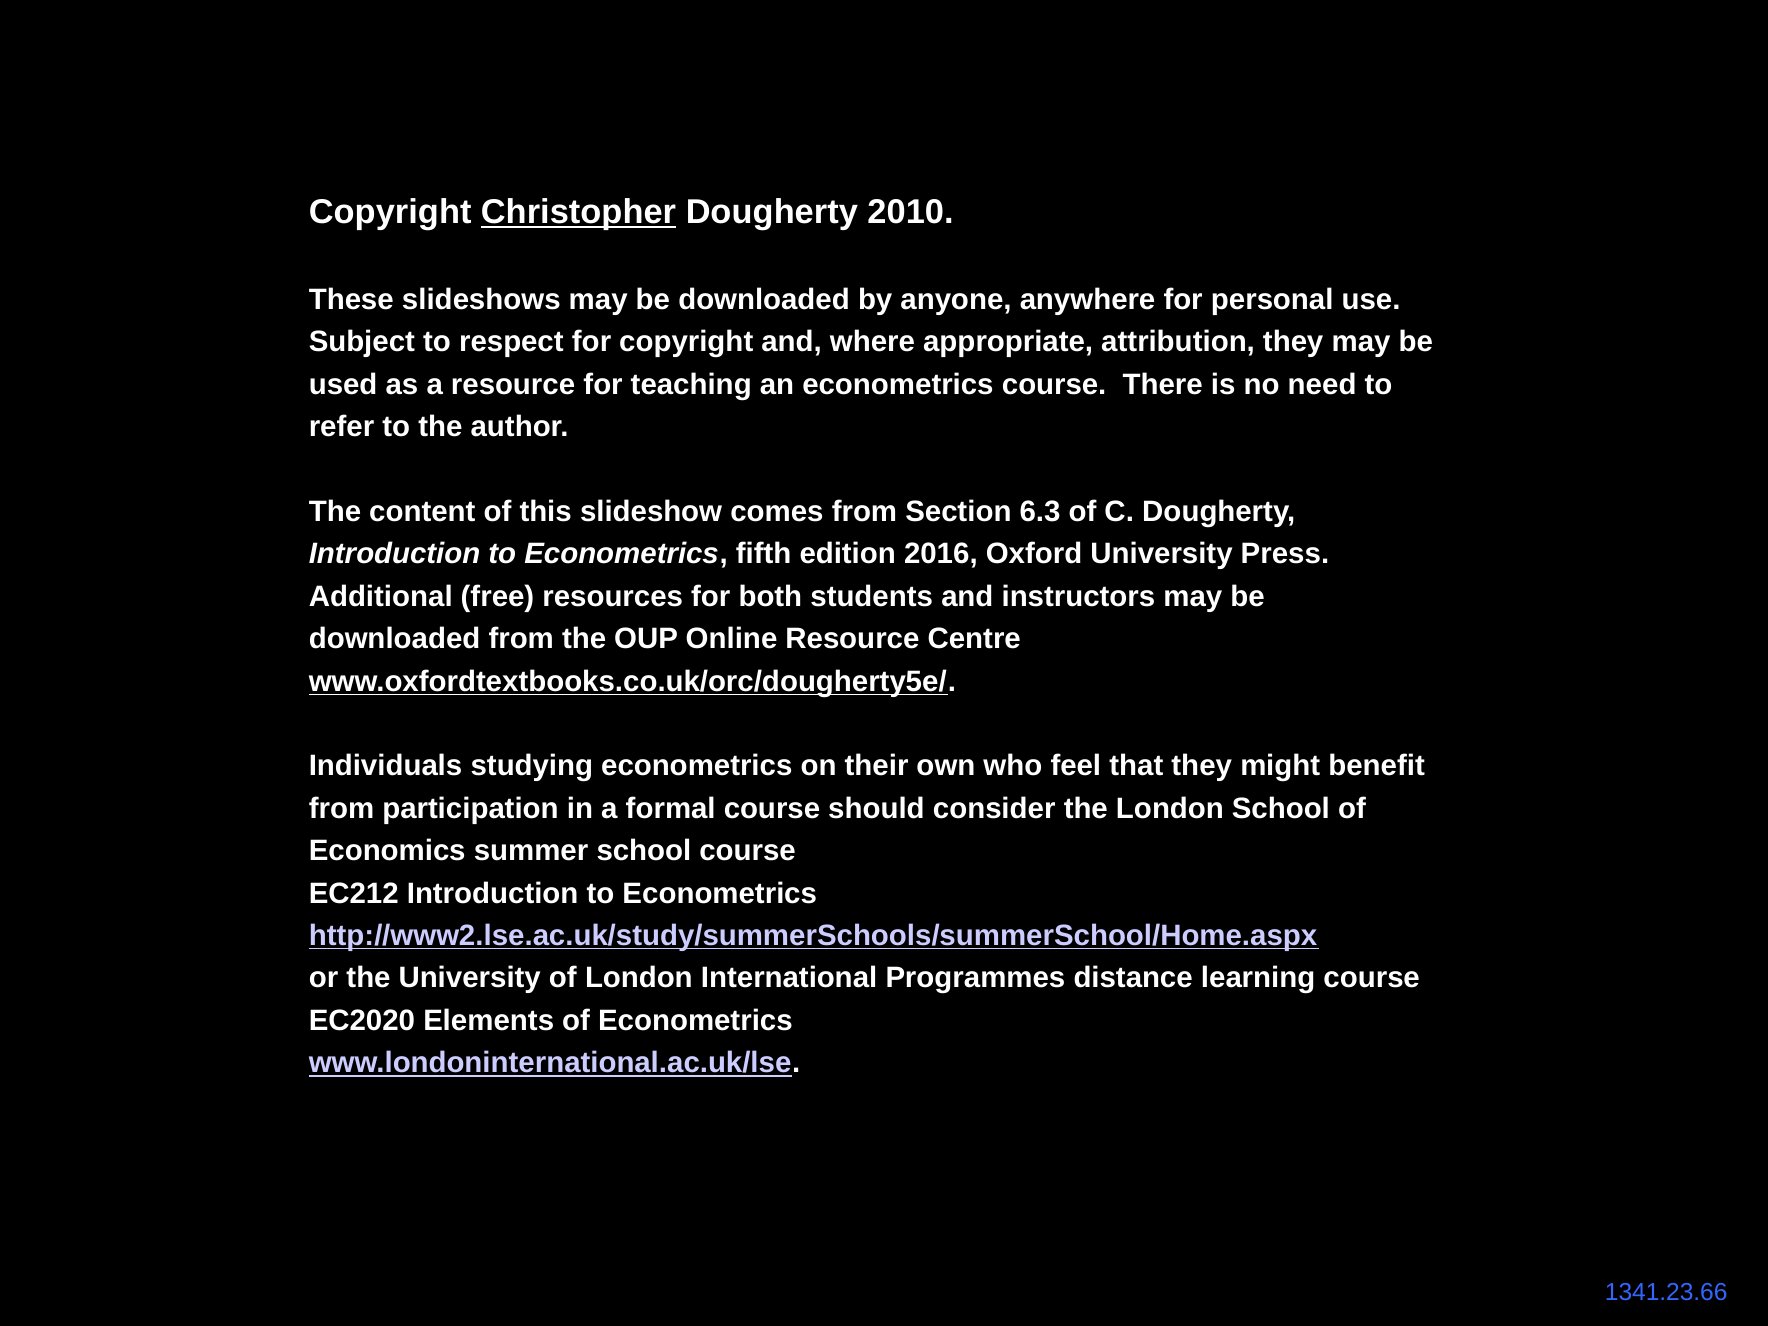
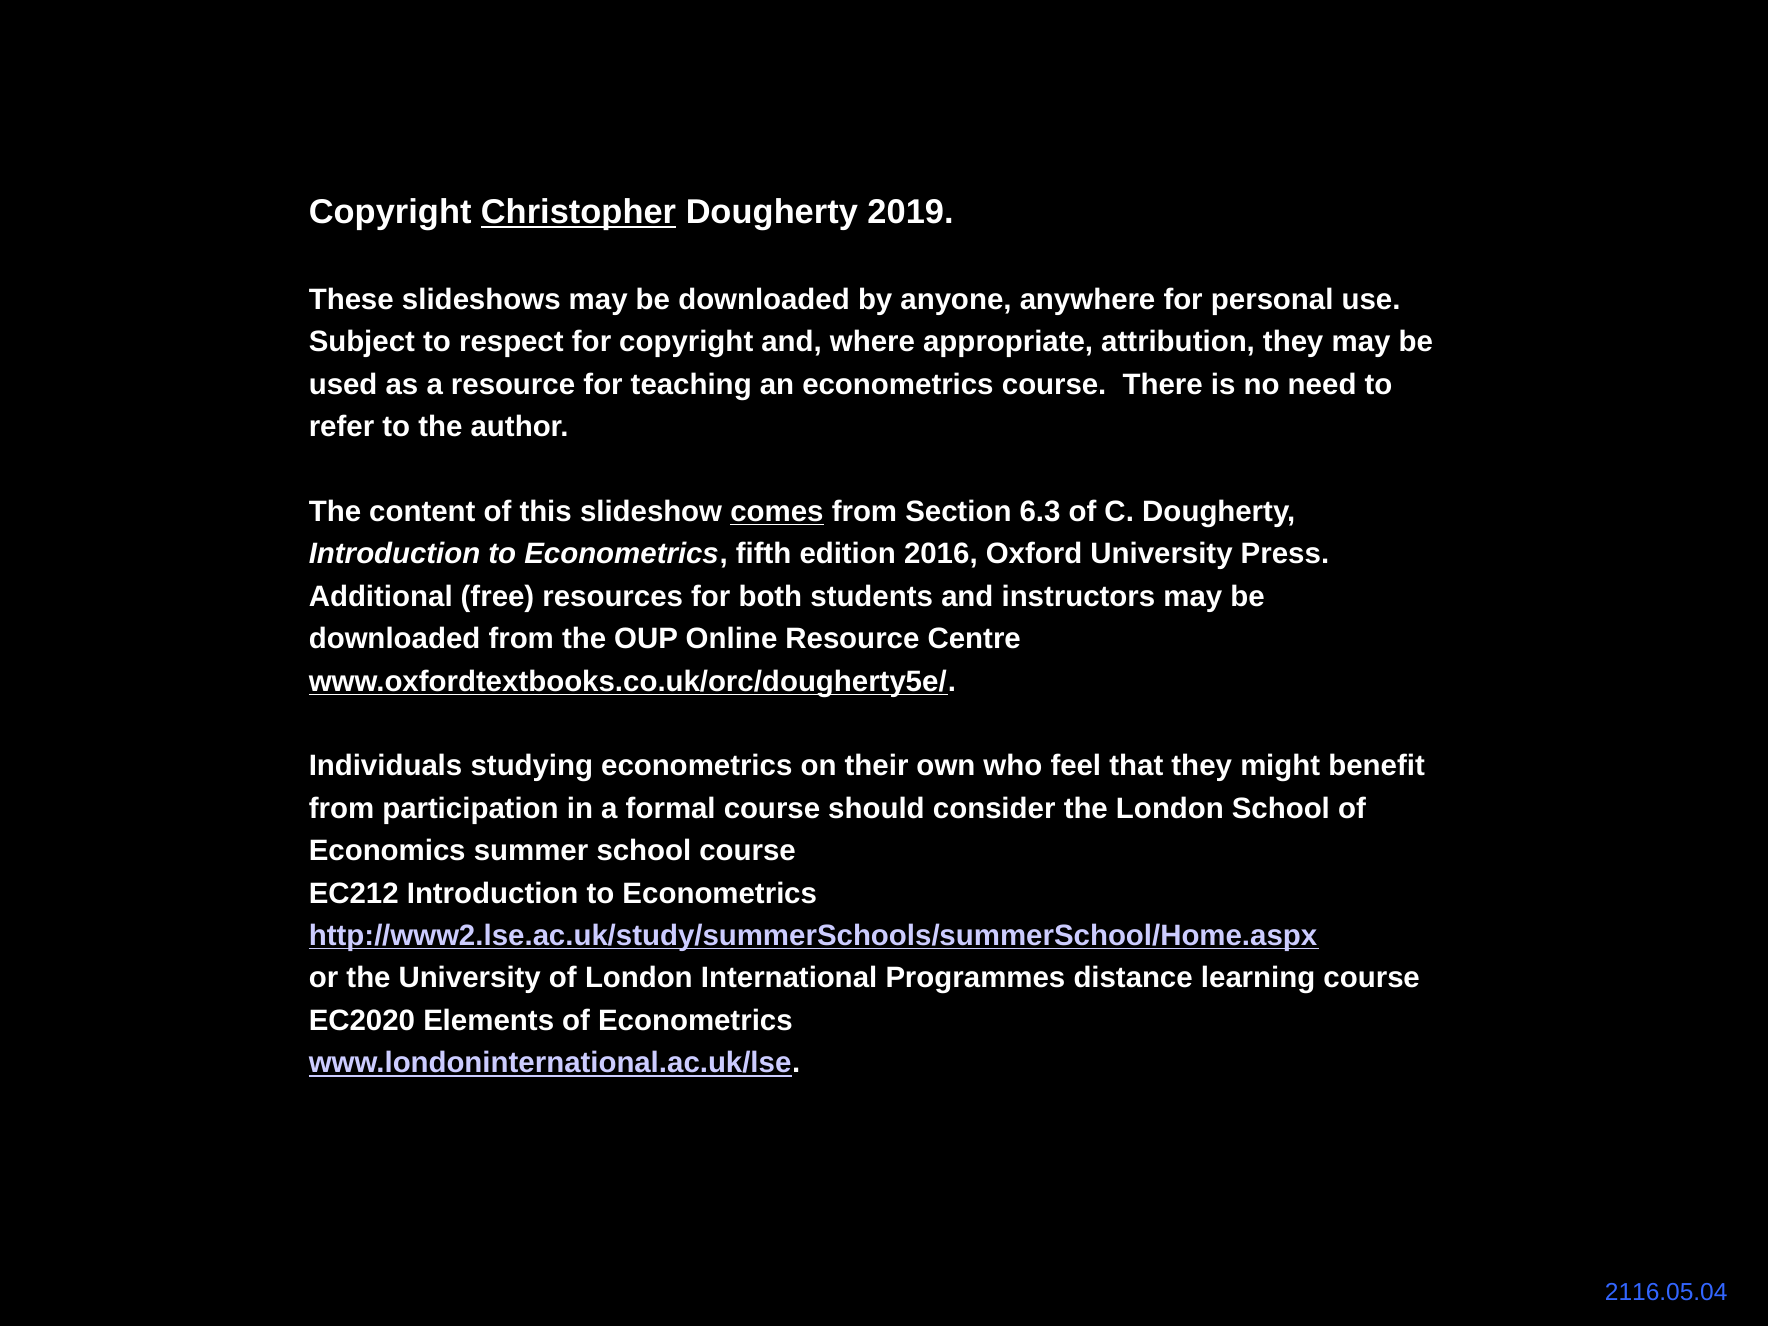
2010: 2010 -> 2019
comes underline: none -> present
1341.23.66: 1341.23.66 -> 2116.05.04
